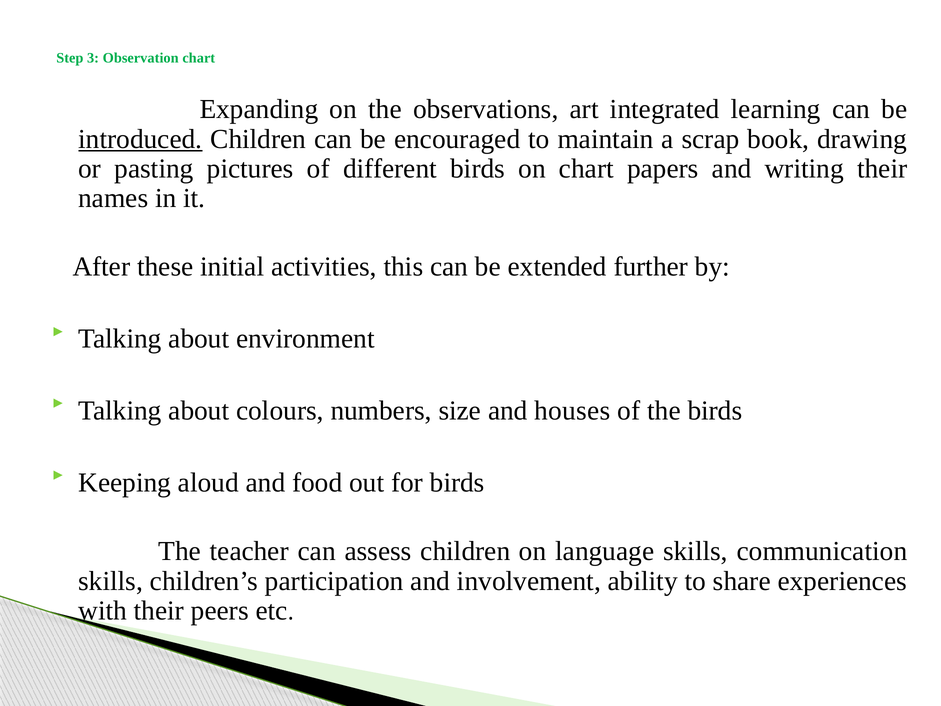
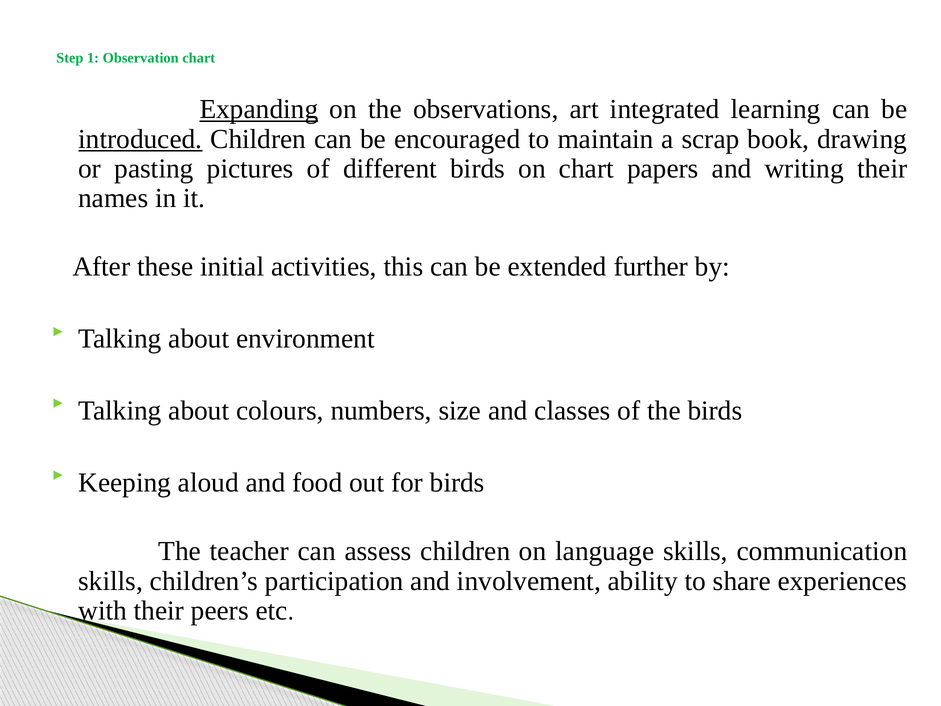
3: 3 -> 1
Expanding underline: none -> present
houses: houses -> classes
